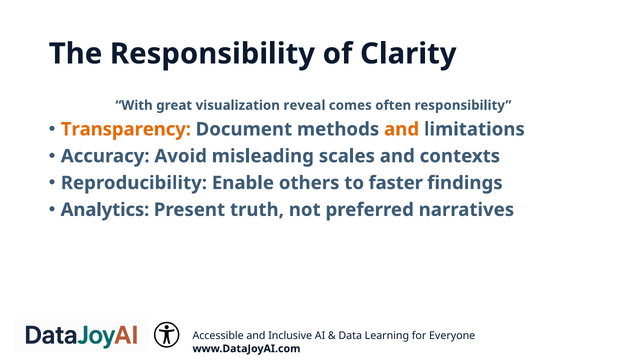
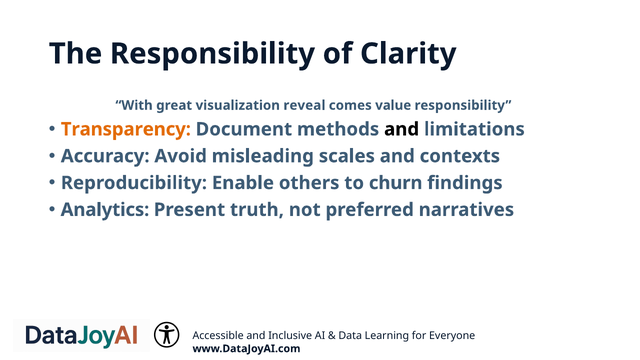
often: often -> value
and at (402, 129) colour: orange -> black
faster: faster -> churn
